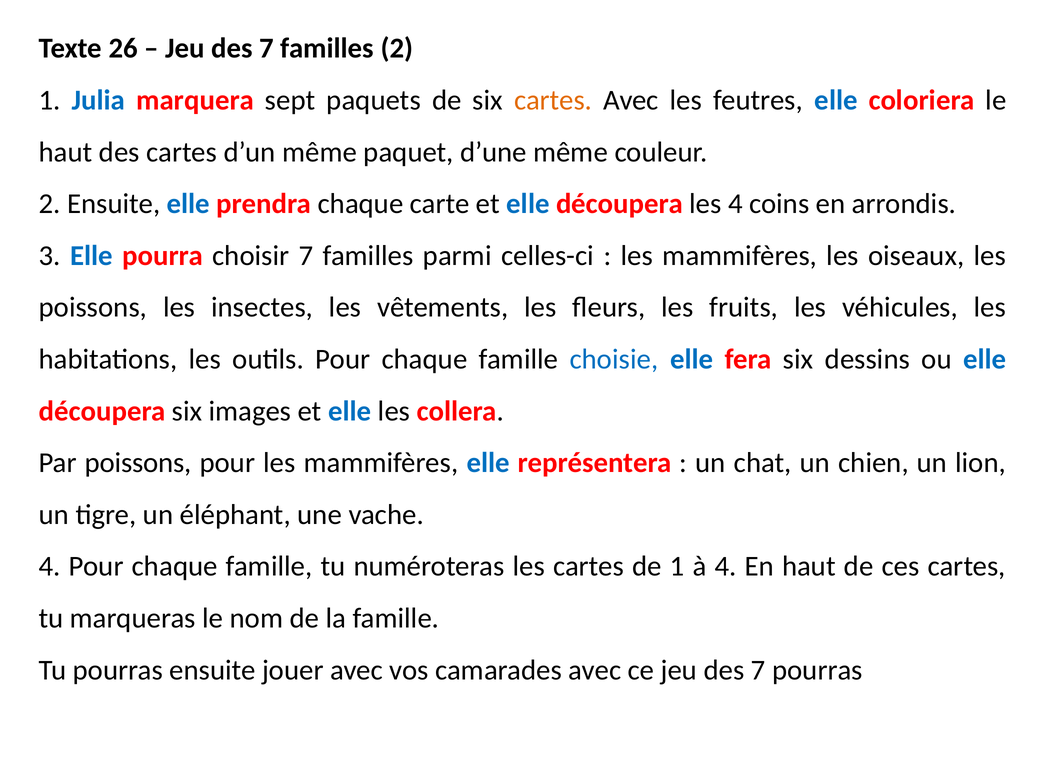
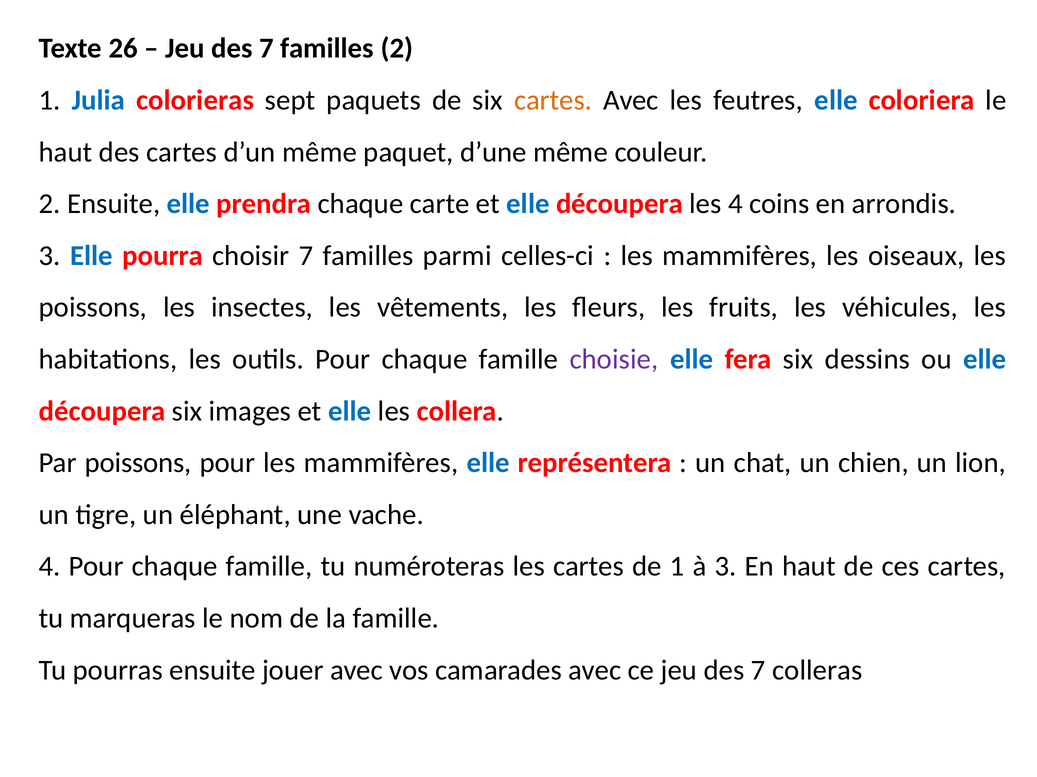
marquera: marquera -> colorieras
choisie colour: blue -> purple
à 4: 4 -> 3
7 pourras: pourras -> colleras
